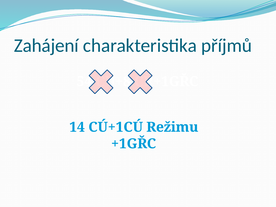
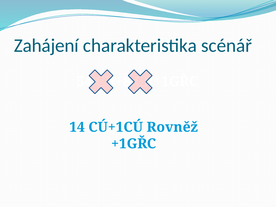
příjmů: příjmů -> scénář
Režimu: Režimu -> Rovněž
